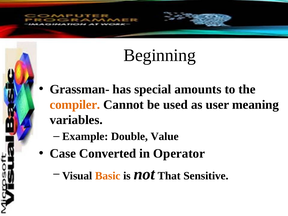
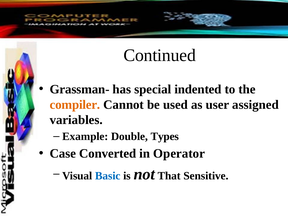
Beginning: Beginning -> Continued
amounts: amounts -> indented
meaning: meaning -> assigned
Value: Value -> Types
Basic colour: orange -> blue
